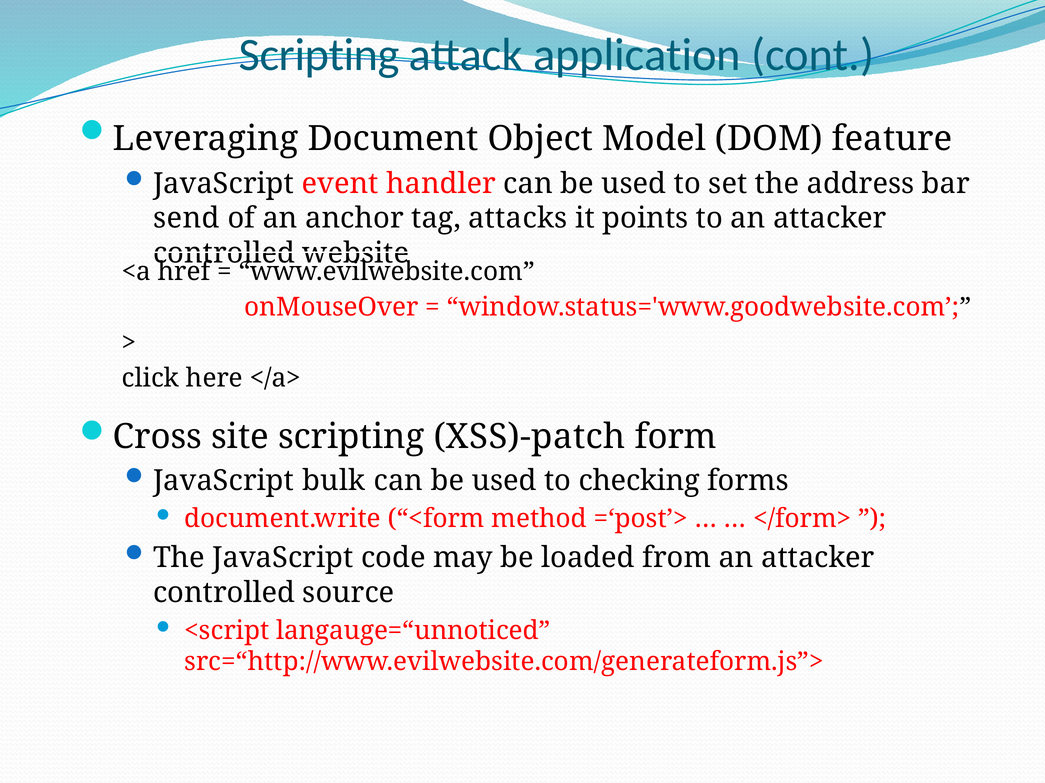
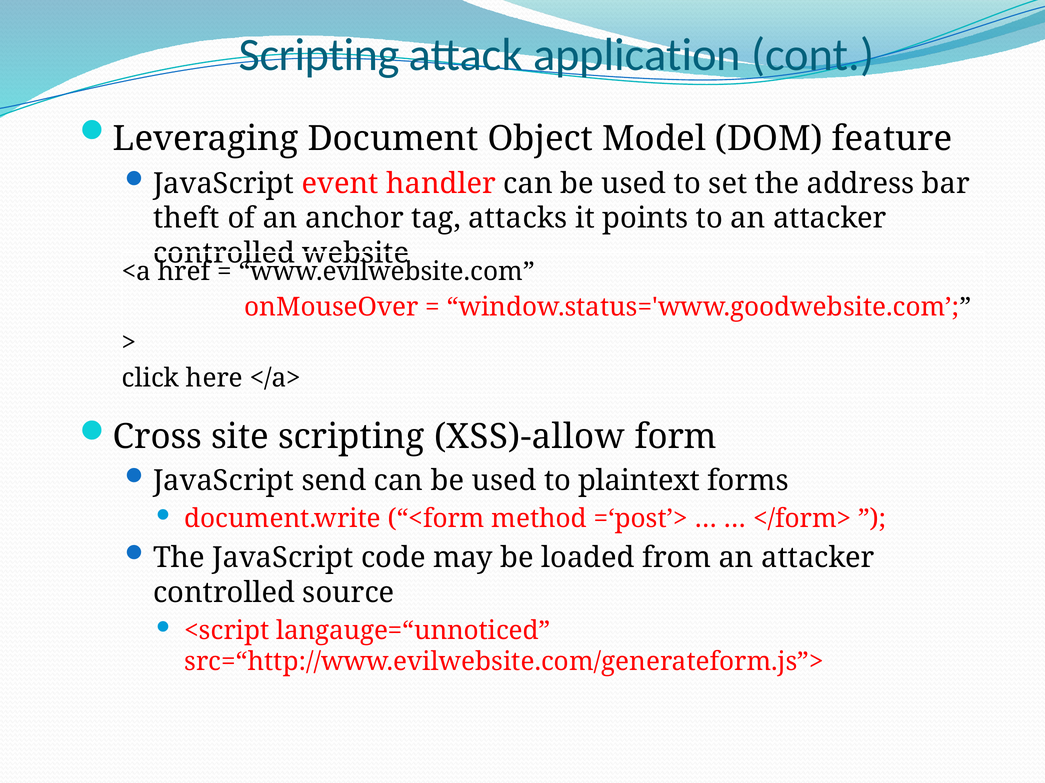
send: send -> theft
XSS)-patch: XSS)-patch -> XSS)-allow
bulk: bulk -> send
checking: checking -> plaintext
